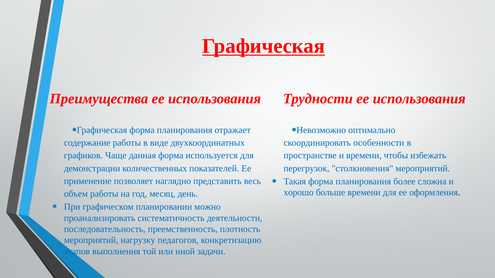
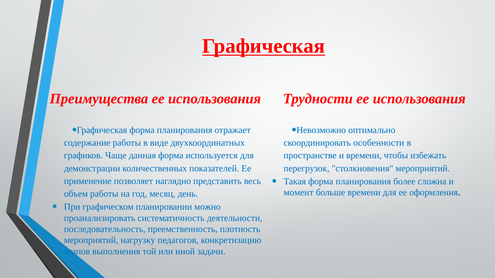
хорошо: хорошо -> момент
